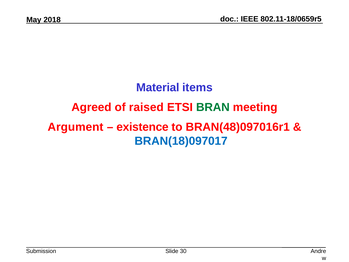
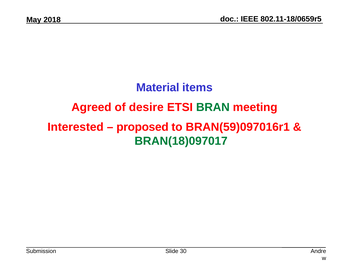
raised: raised -> desire
Argument: Argument -> Interested
existence: existence -> proposed
BRAN(48)097016r1: BRAN(48)097016r1 -> BRAN(59)097016r1
BRAN(18)097017 colour: blue -> green
